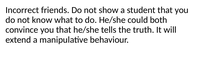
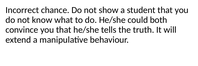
friends: friends -> chance
